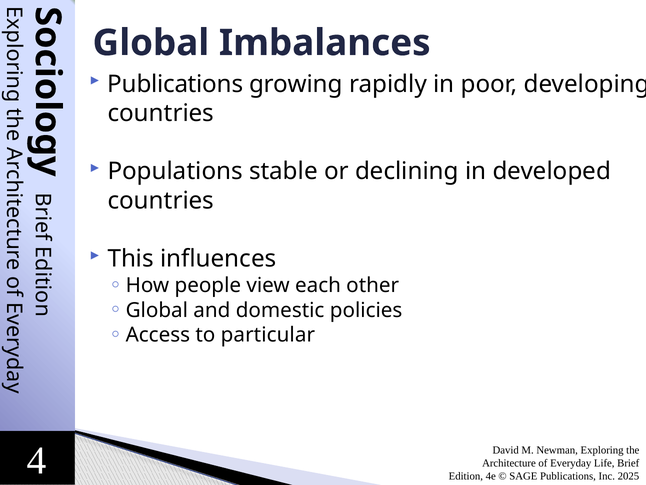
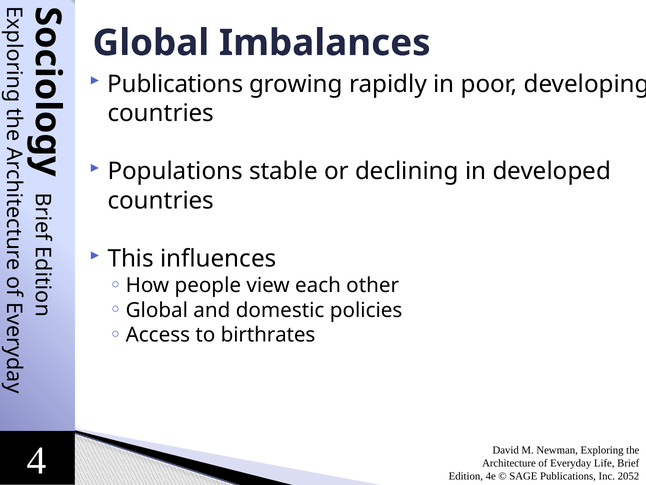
particular: particular -> birthrates
2025: 2025 -> 2052
